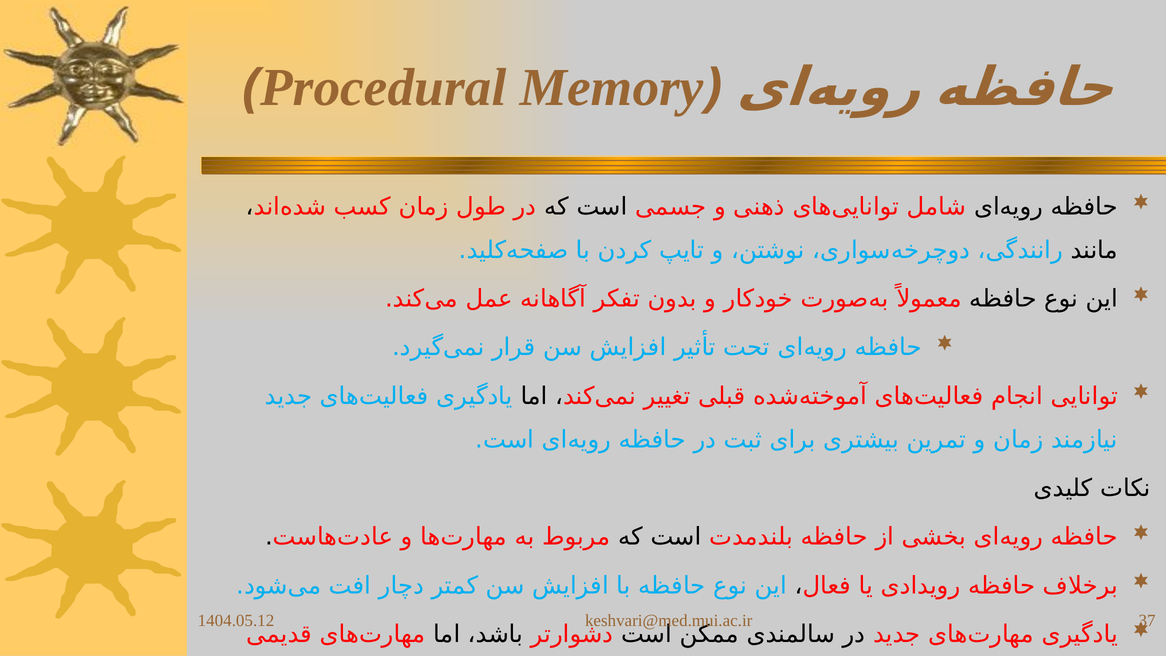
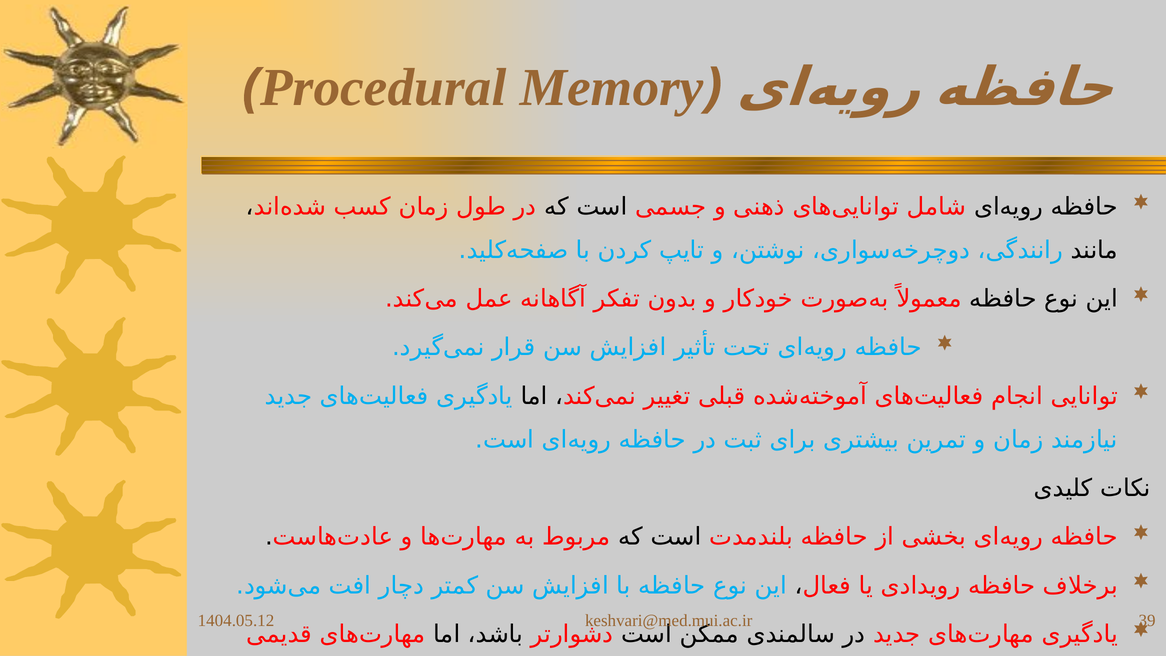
37: 37 -> 39
